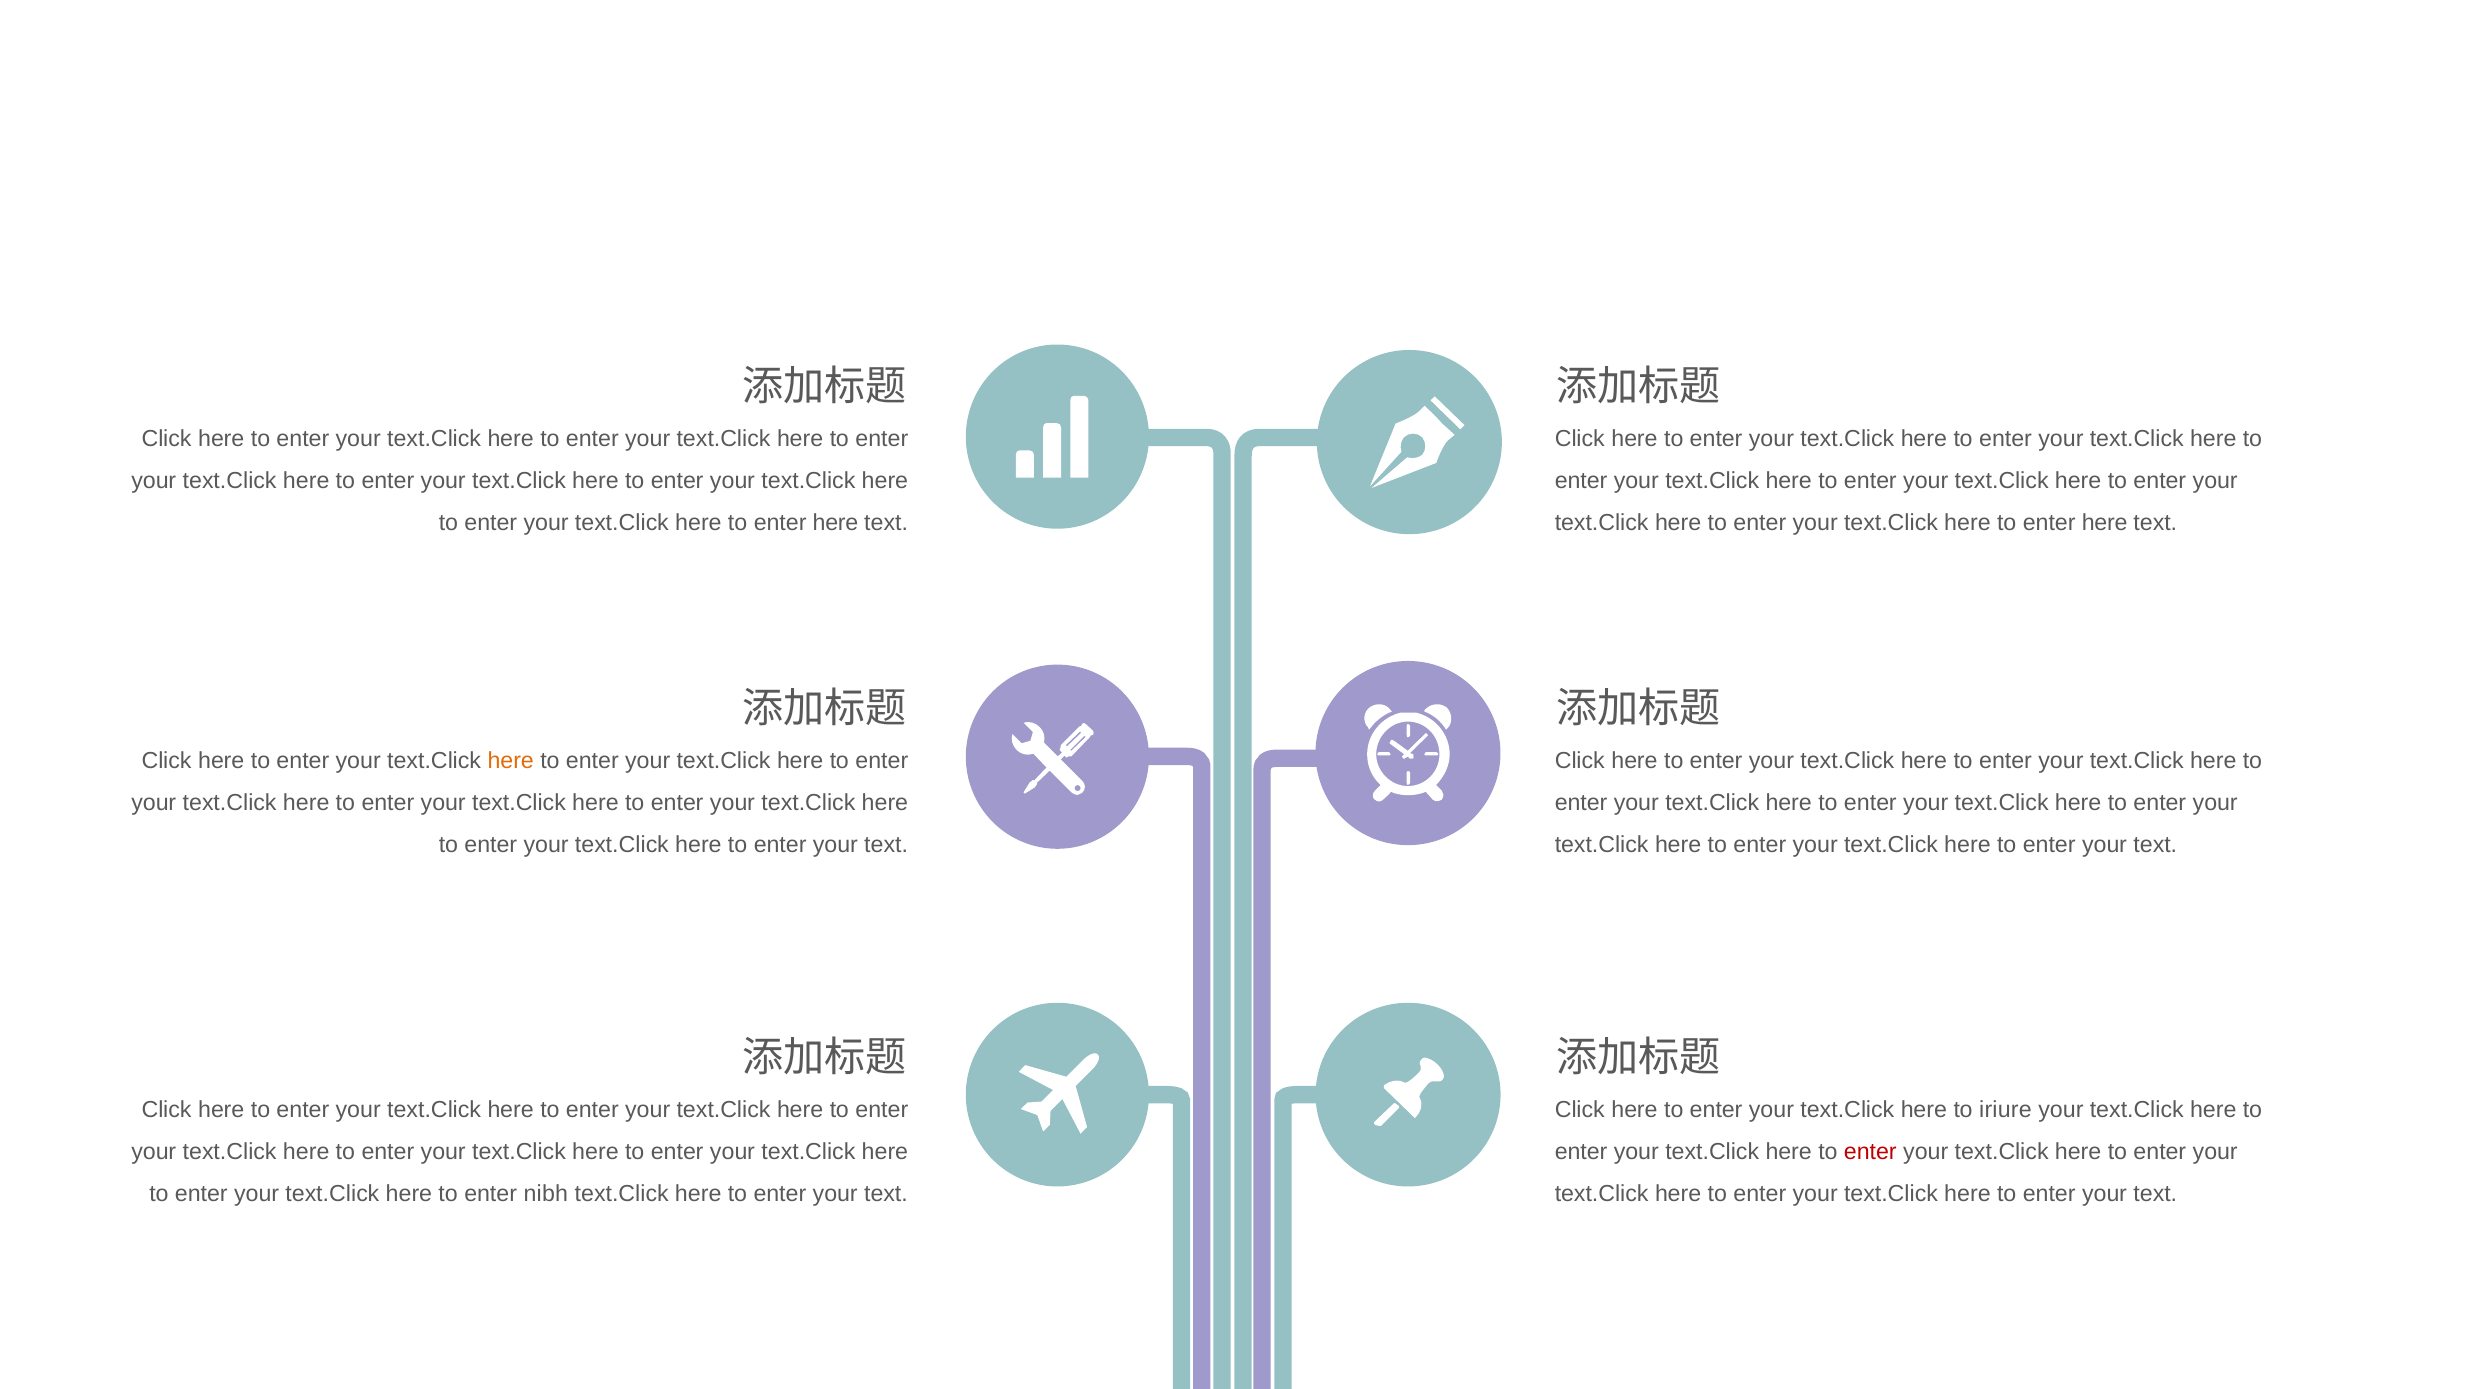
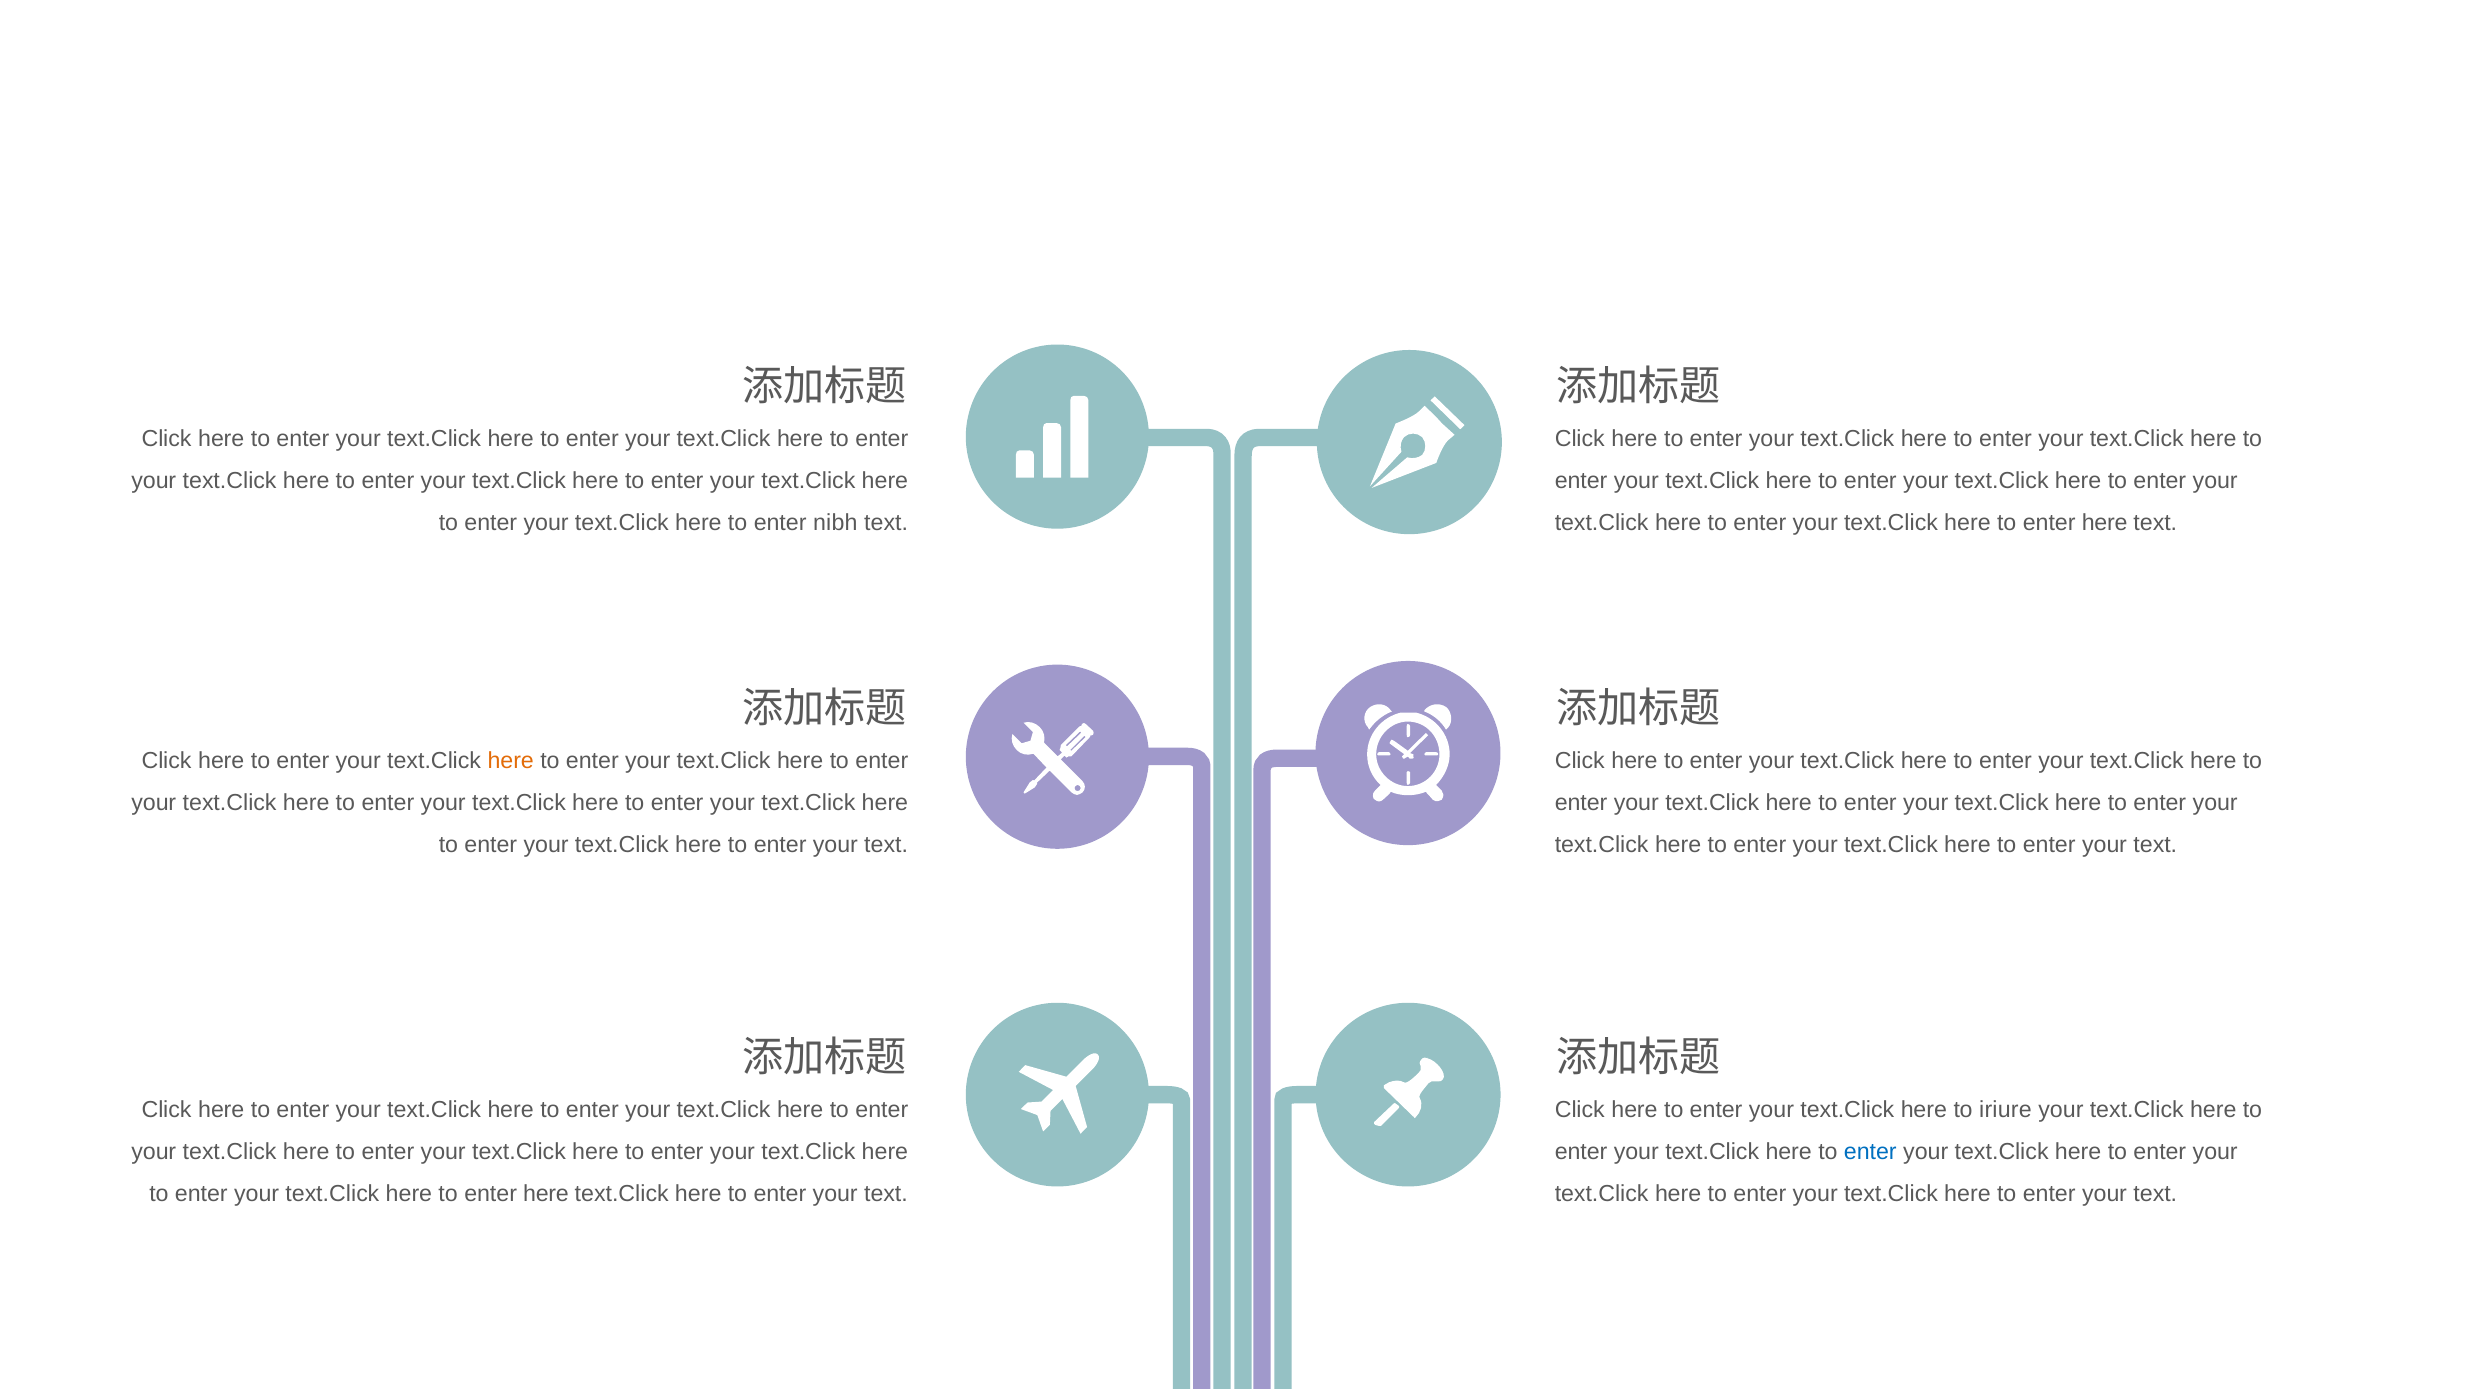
here at (835, 523): here -> nibh
enter at (1870, 1152) colour: red -> blue
nibh at (546, 1193): nibh -> here
